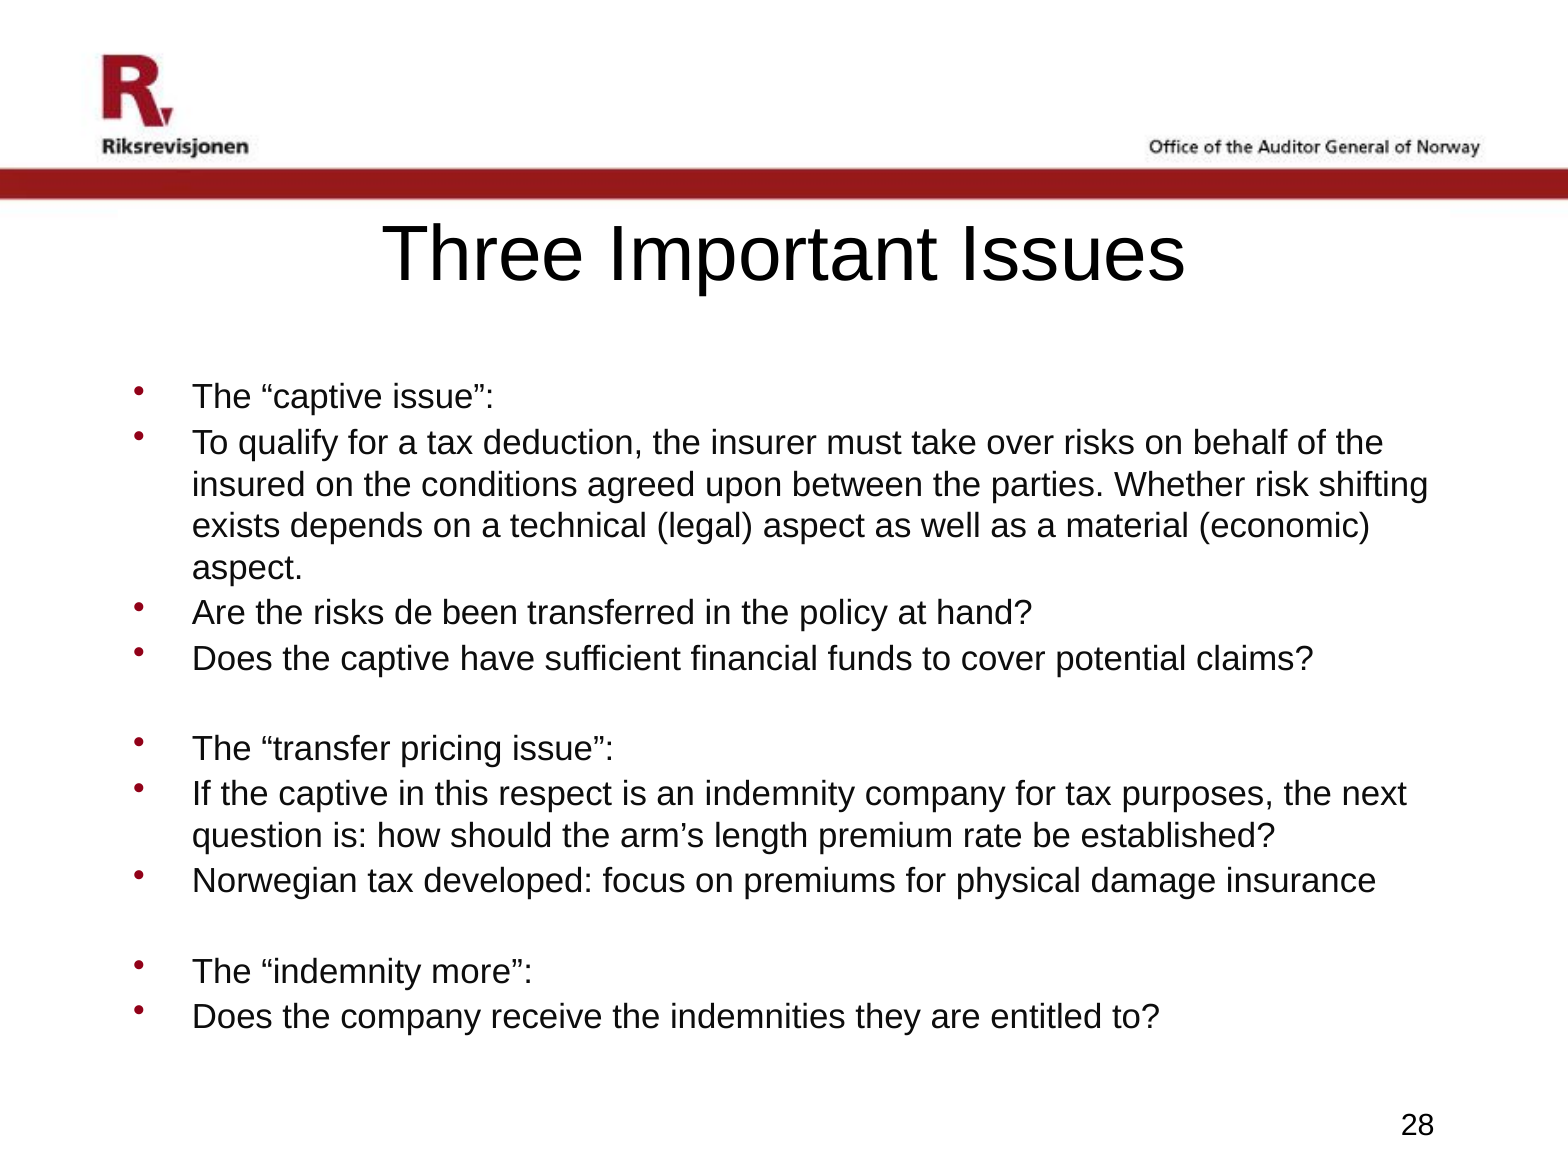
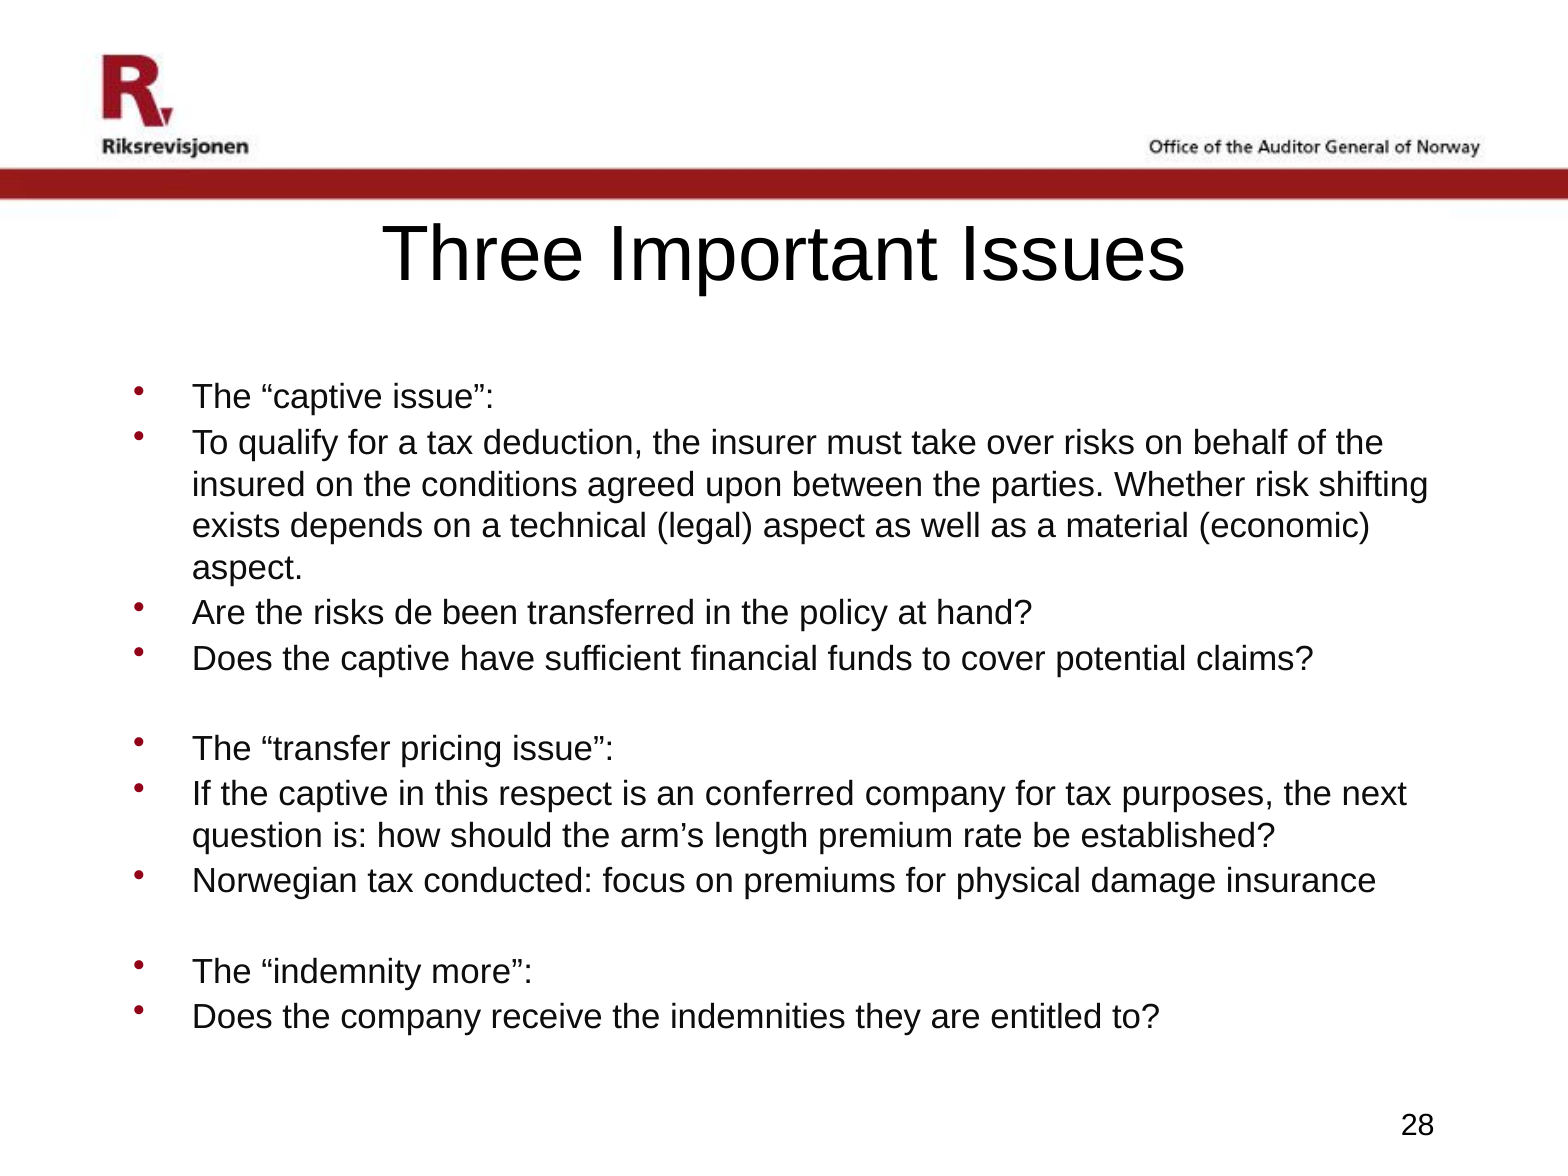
an indemnity: indemnity -> conferred
developed: developed -> conducted
